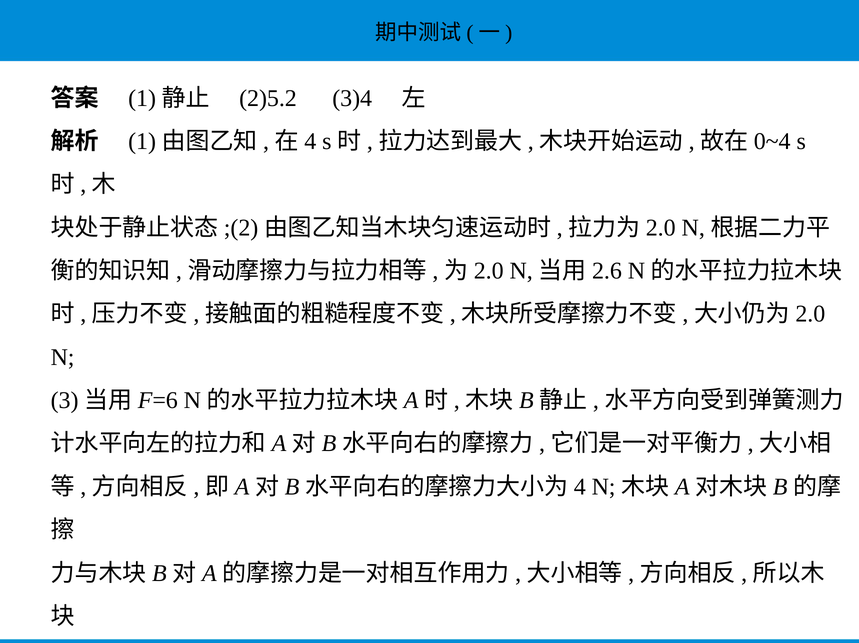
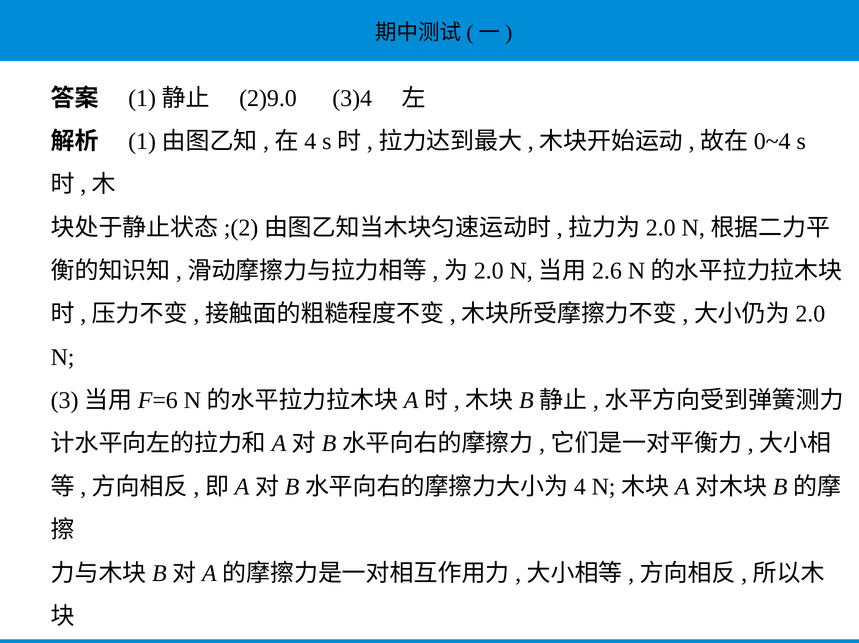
2)5.2: 2)5.2 -> 2)9.0
